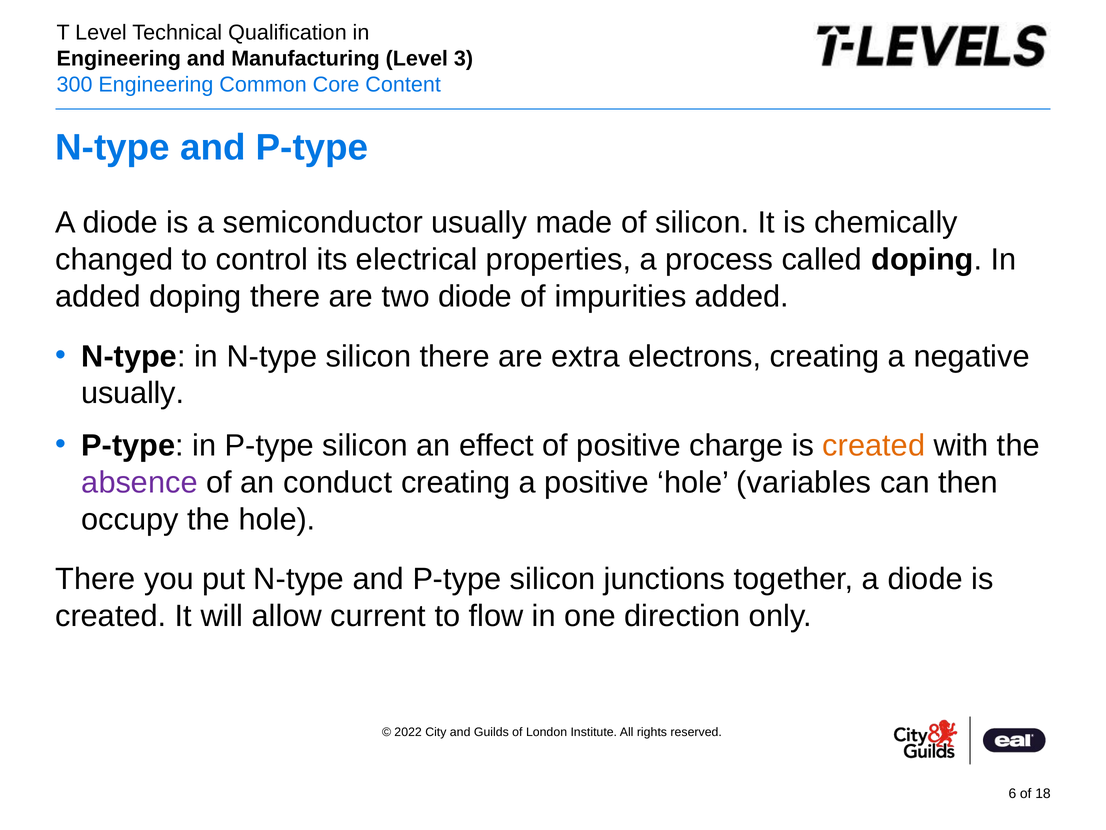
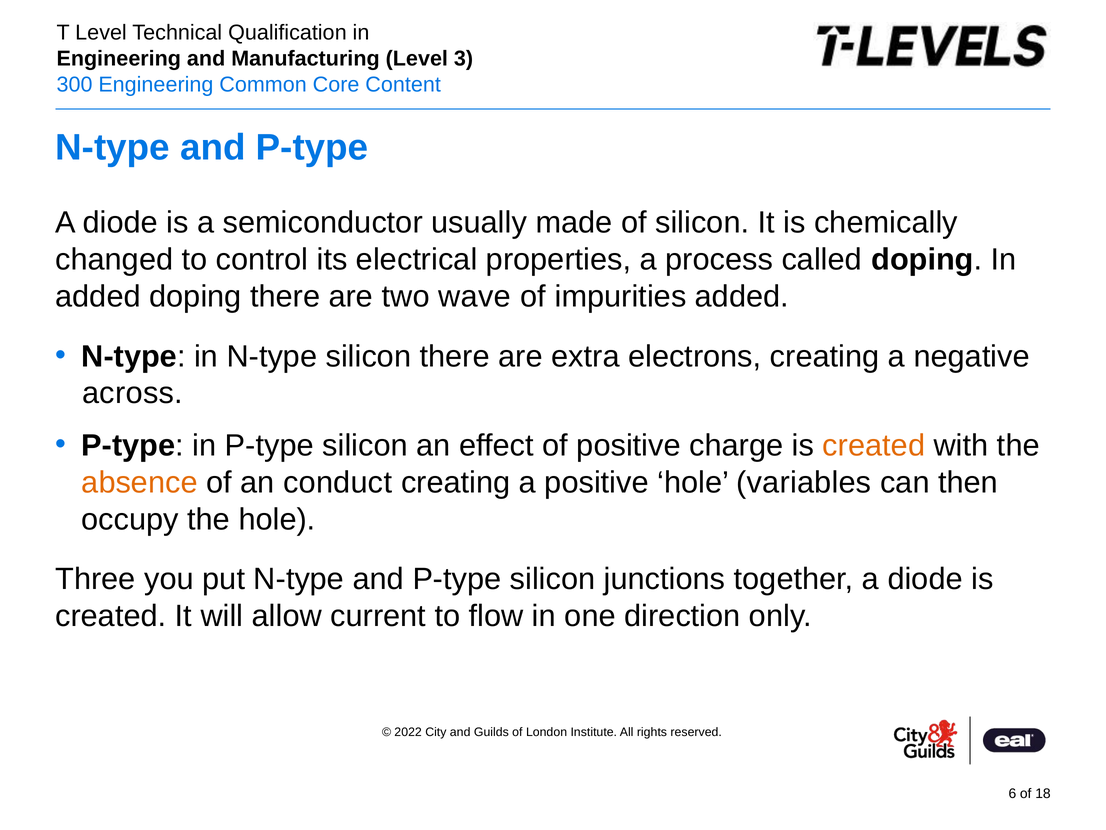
two diode: diode -> wave
usually at (133, 393): usually -> across
absence colour: purple -> orange
There at (95, 579): There -> Three
